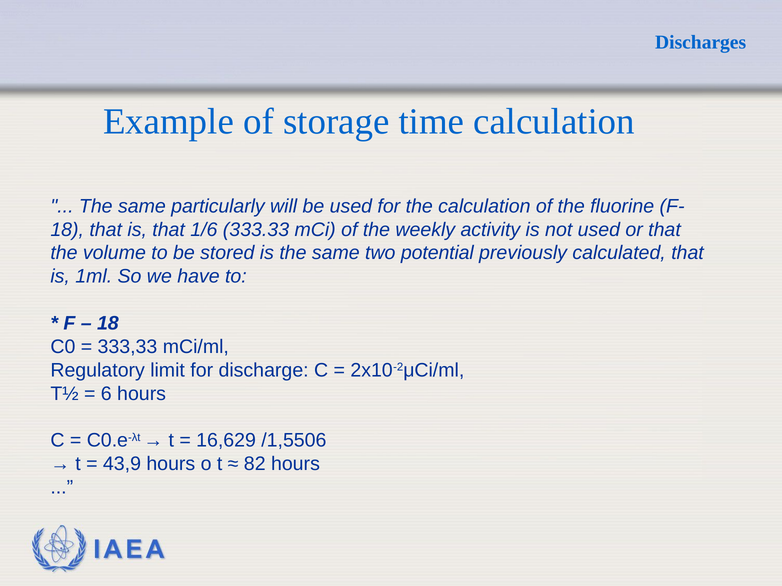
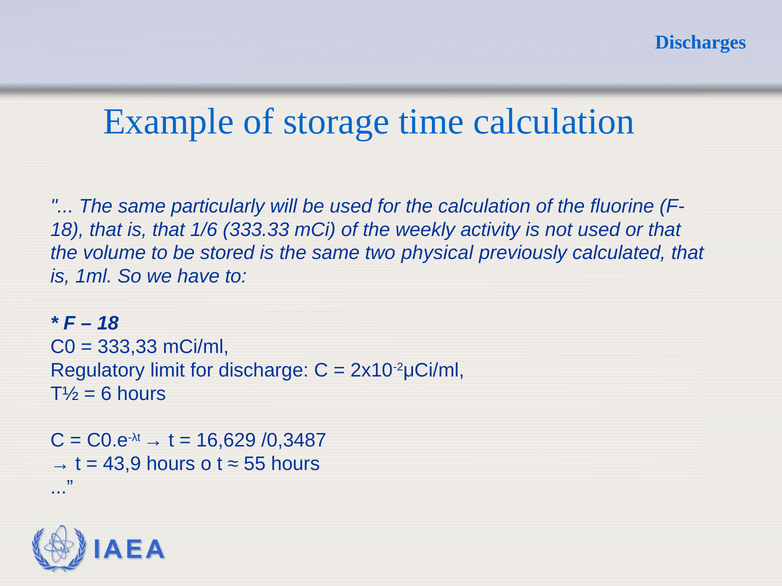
potential: potential -> physical
/1,5506: /1,5506 -> /0,3487
82: 82 -> 55
